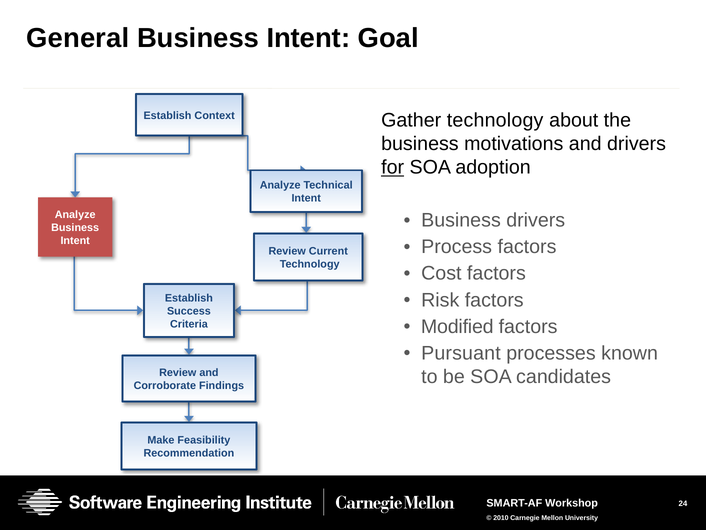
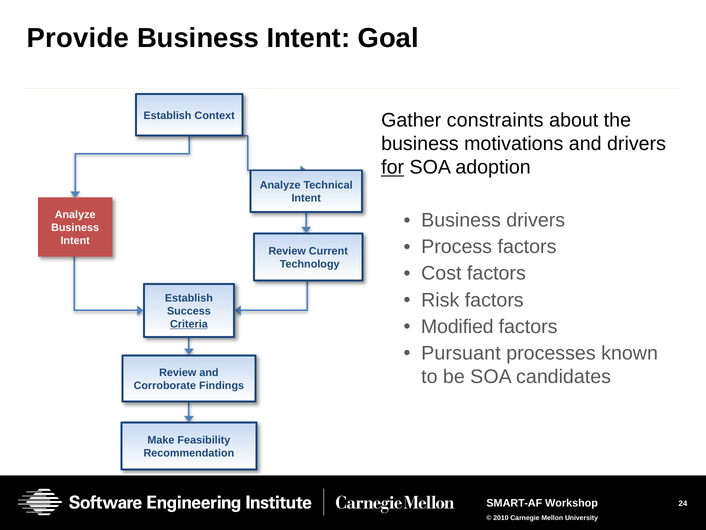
General: General -> Provide
Gather technology: technology -> constraints
Criteria underline: none -> present
